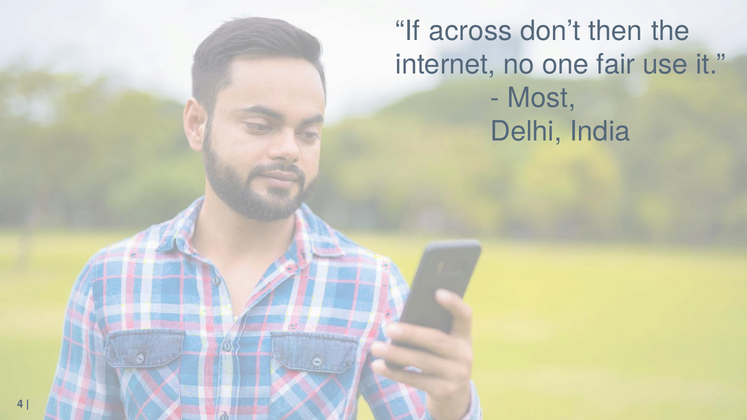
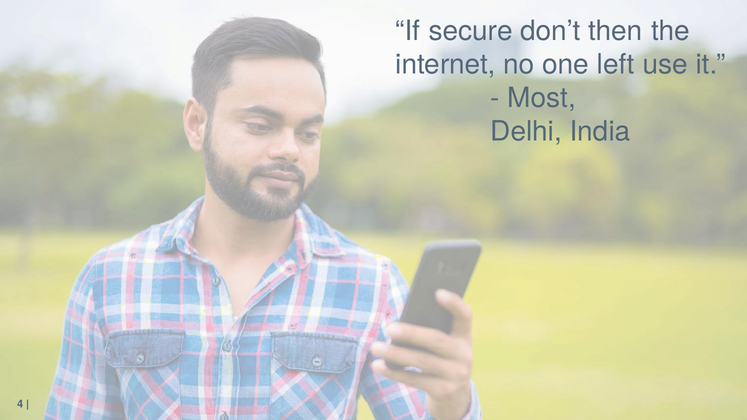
across: across -> secure
fair: fair -> left
